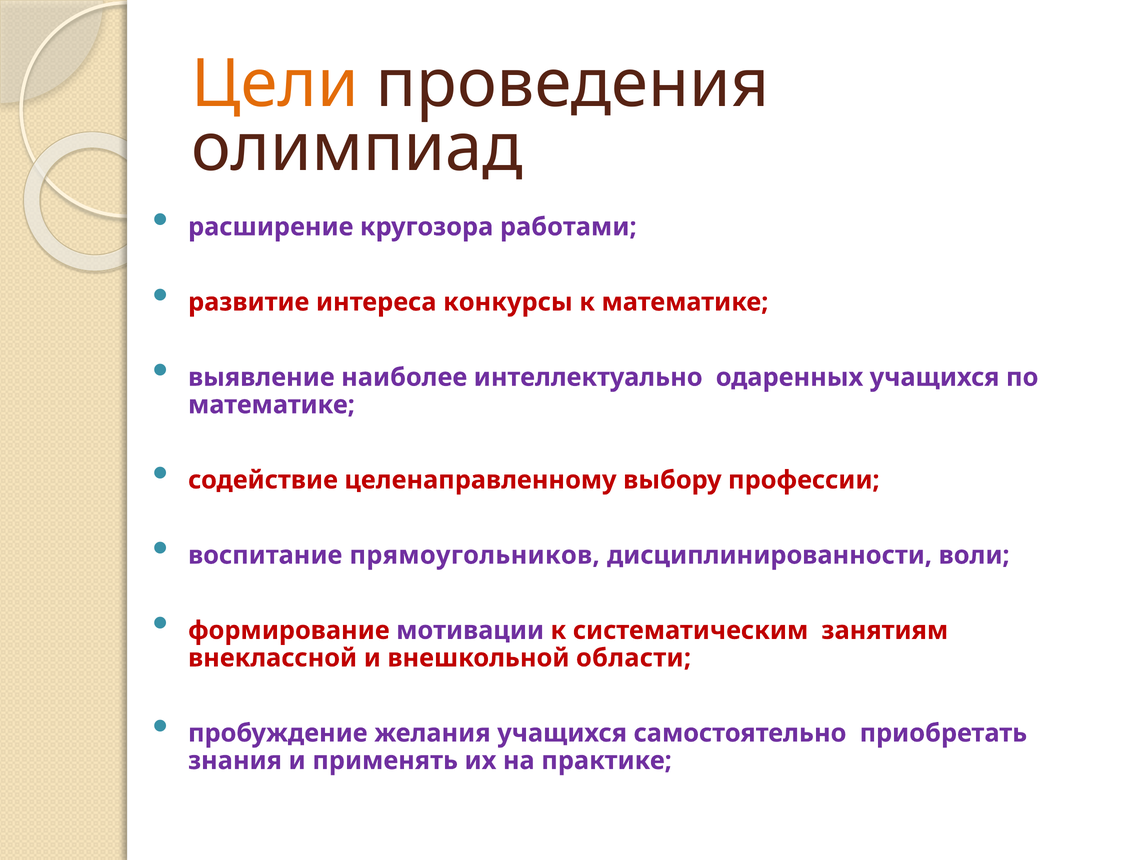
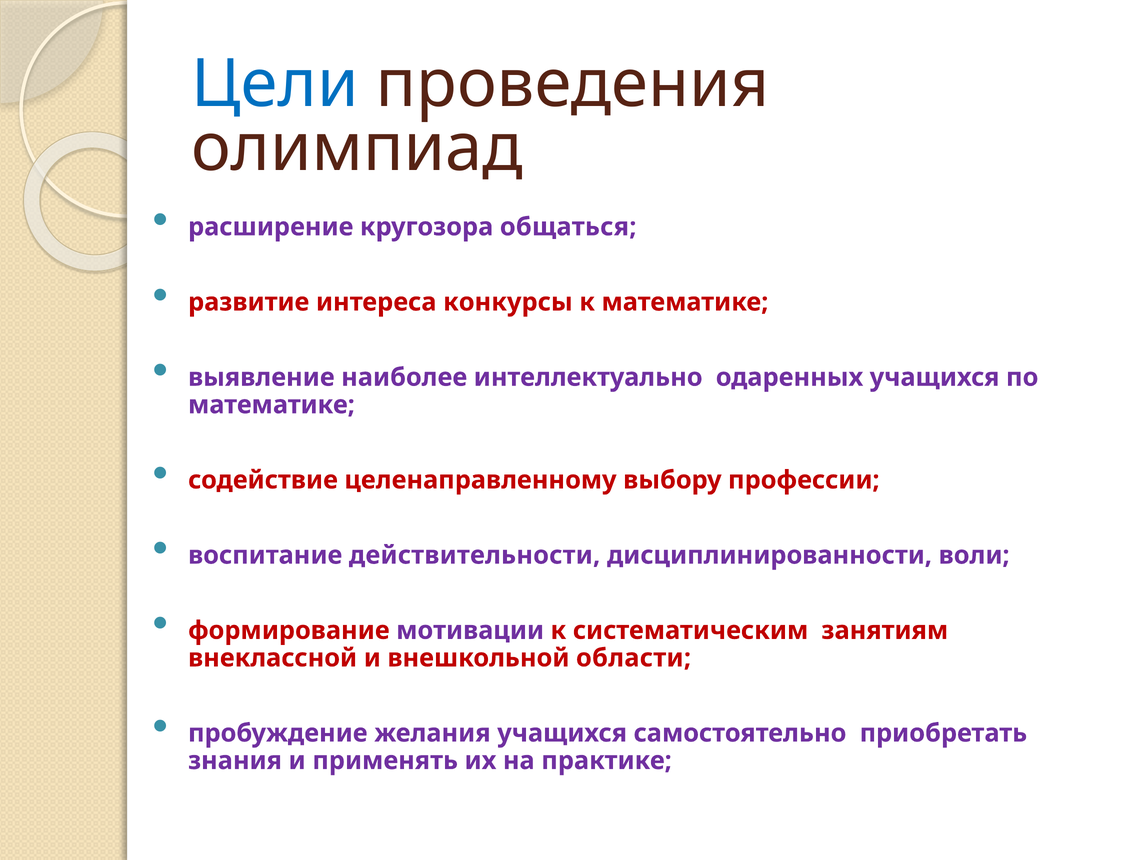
Цели colour: orange -> blue
работами: работами -> общаться
прямоугольников: прямоугольников -> действительности
